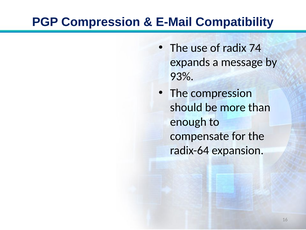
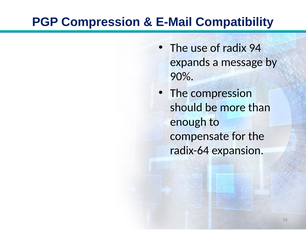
74: 74 -> 94
93%: 93% -> 90%
